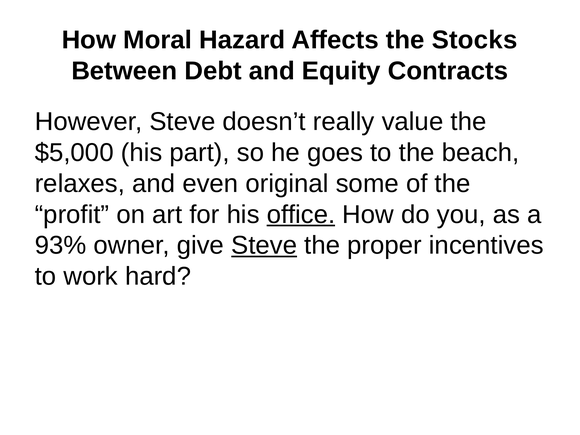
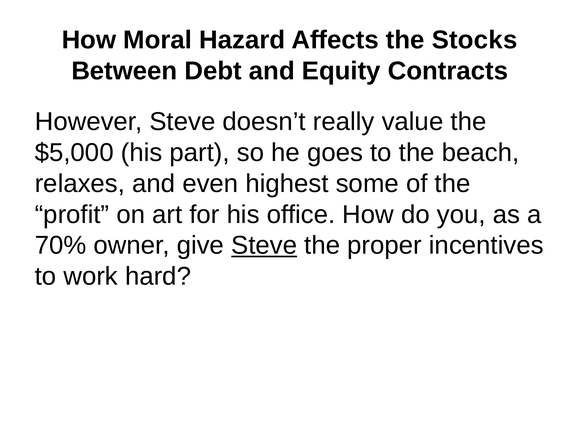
original: original -> highest
office underline: present -> none
93%: 93% -> 70%
